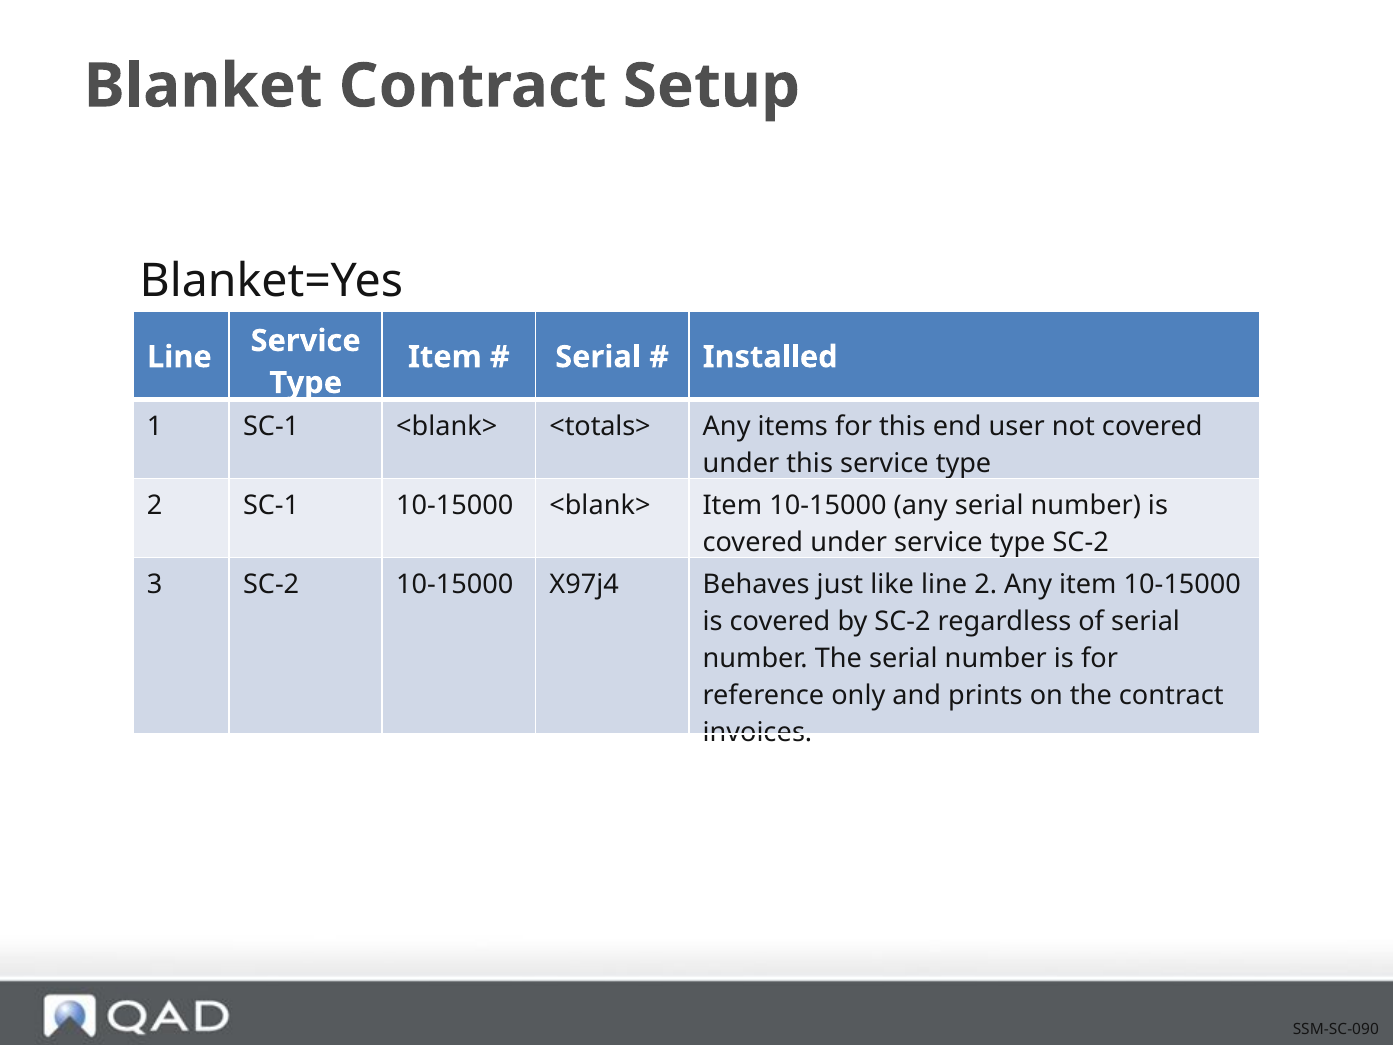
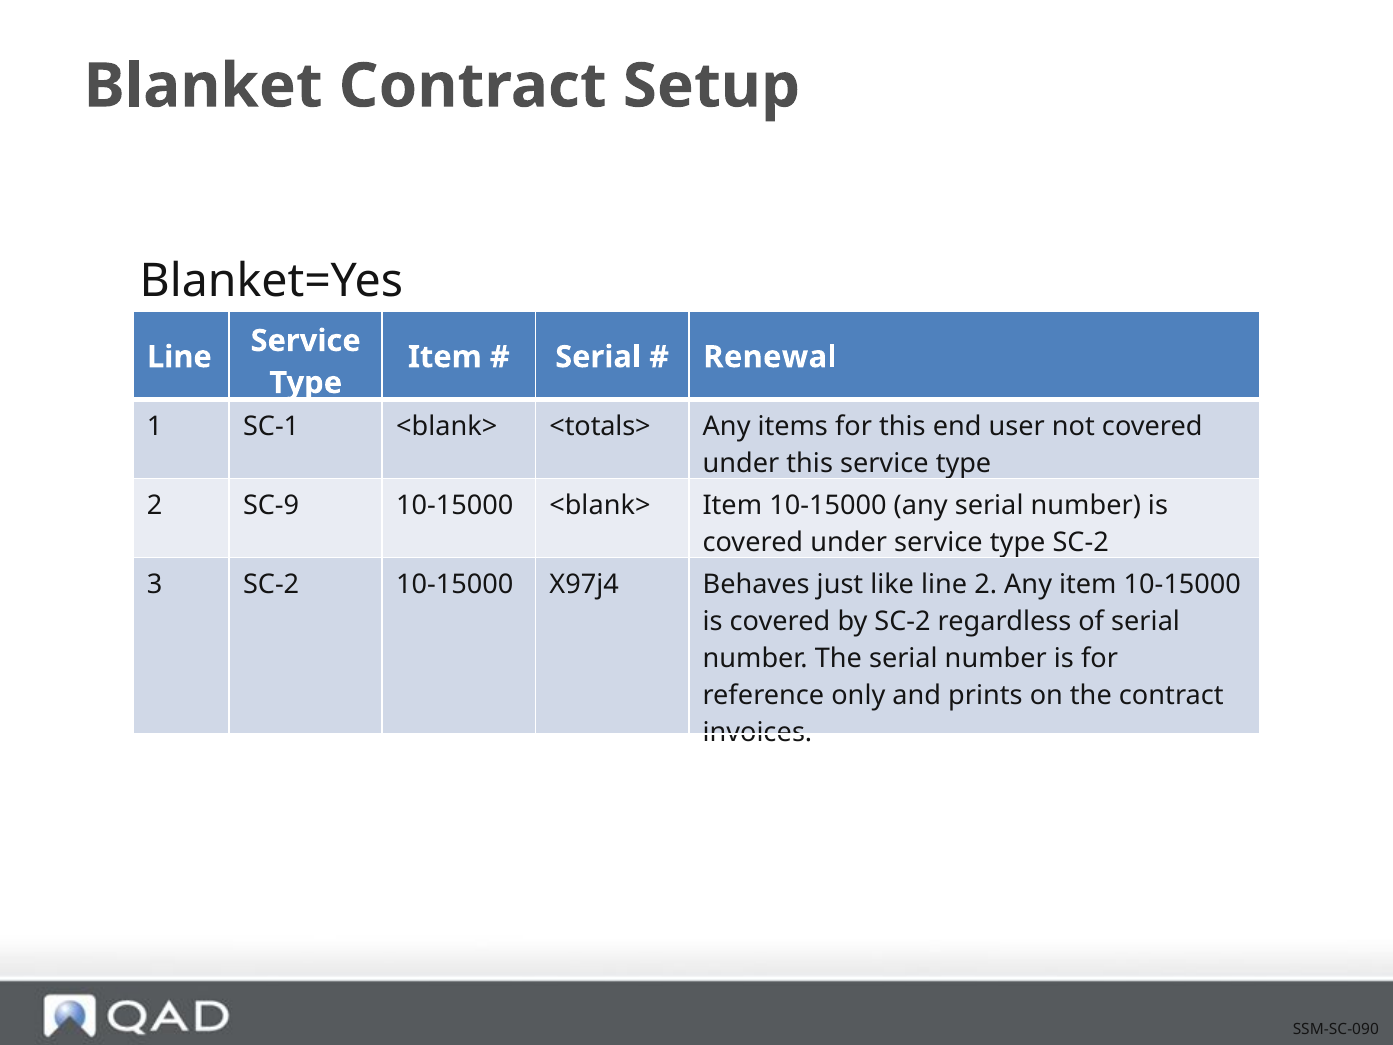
Installed: Installed -> Renewal
2 SC-1: SC-1 -> SC-9
